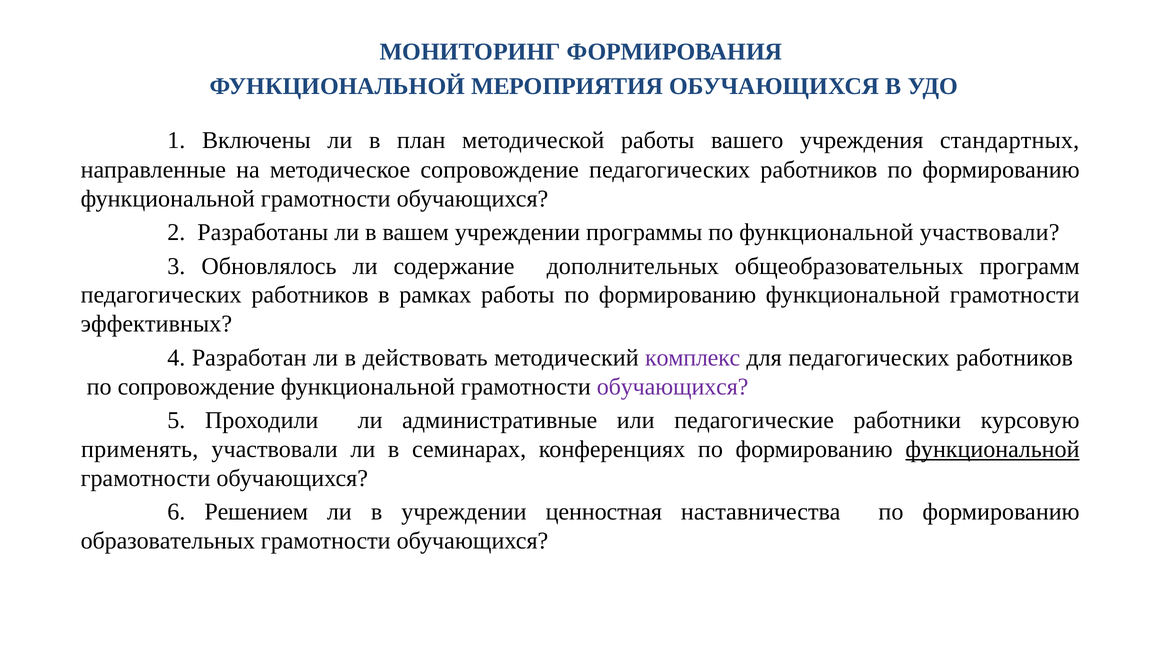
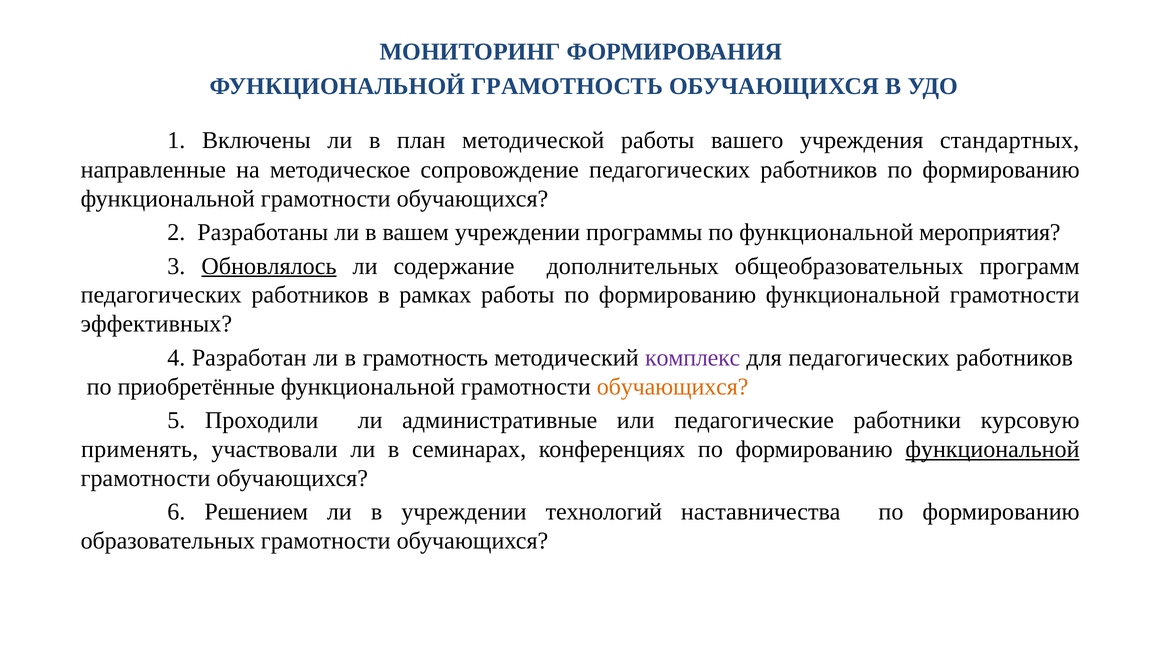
ФУНКЦИОНАЛЬНОЙ МЕРОПРИЯТИЯ: МЕРОПРИЯТИЯ -> ГРАМОТНОСТЬ
функциональной участвовали: участвовали -> мероприятия
Обновлялось underline: none -> present
в действовать: действовать -> грамотность
по сопровождение: сопровождение -> приобретённые
обучающихся at (673, 386) colour: purple -> orange
ценностная: ценностная -> технологий
